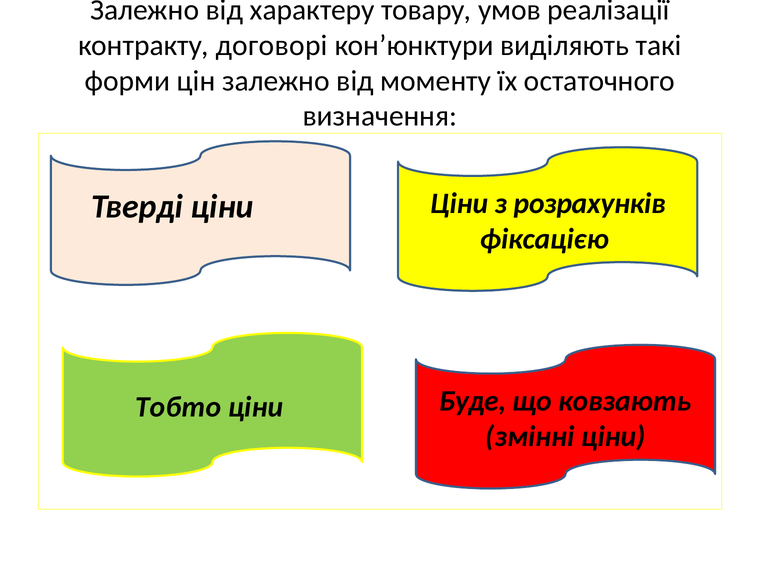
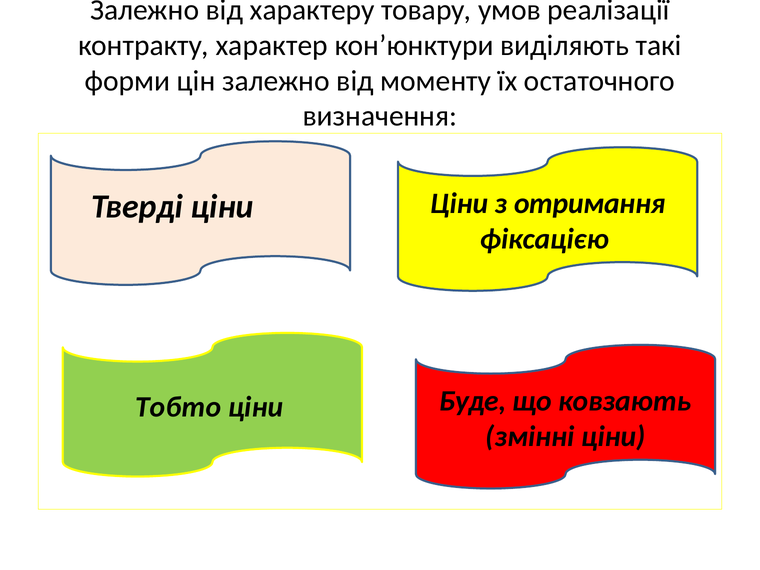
договорі: договорі -> характер
розрахунків: розрахунків -> отримання
